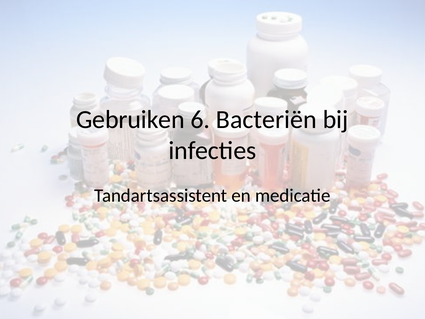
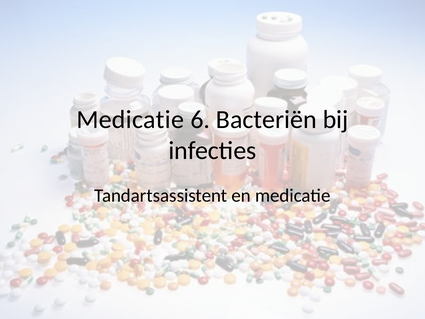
Gebruiken at (130, 119): Gebruiken -> Medicatie
